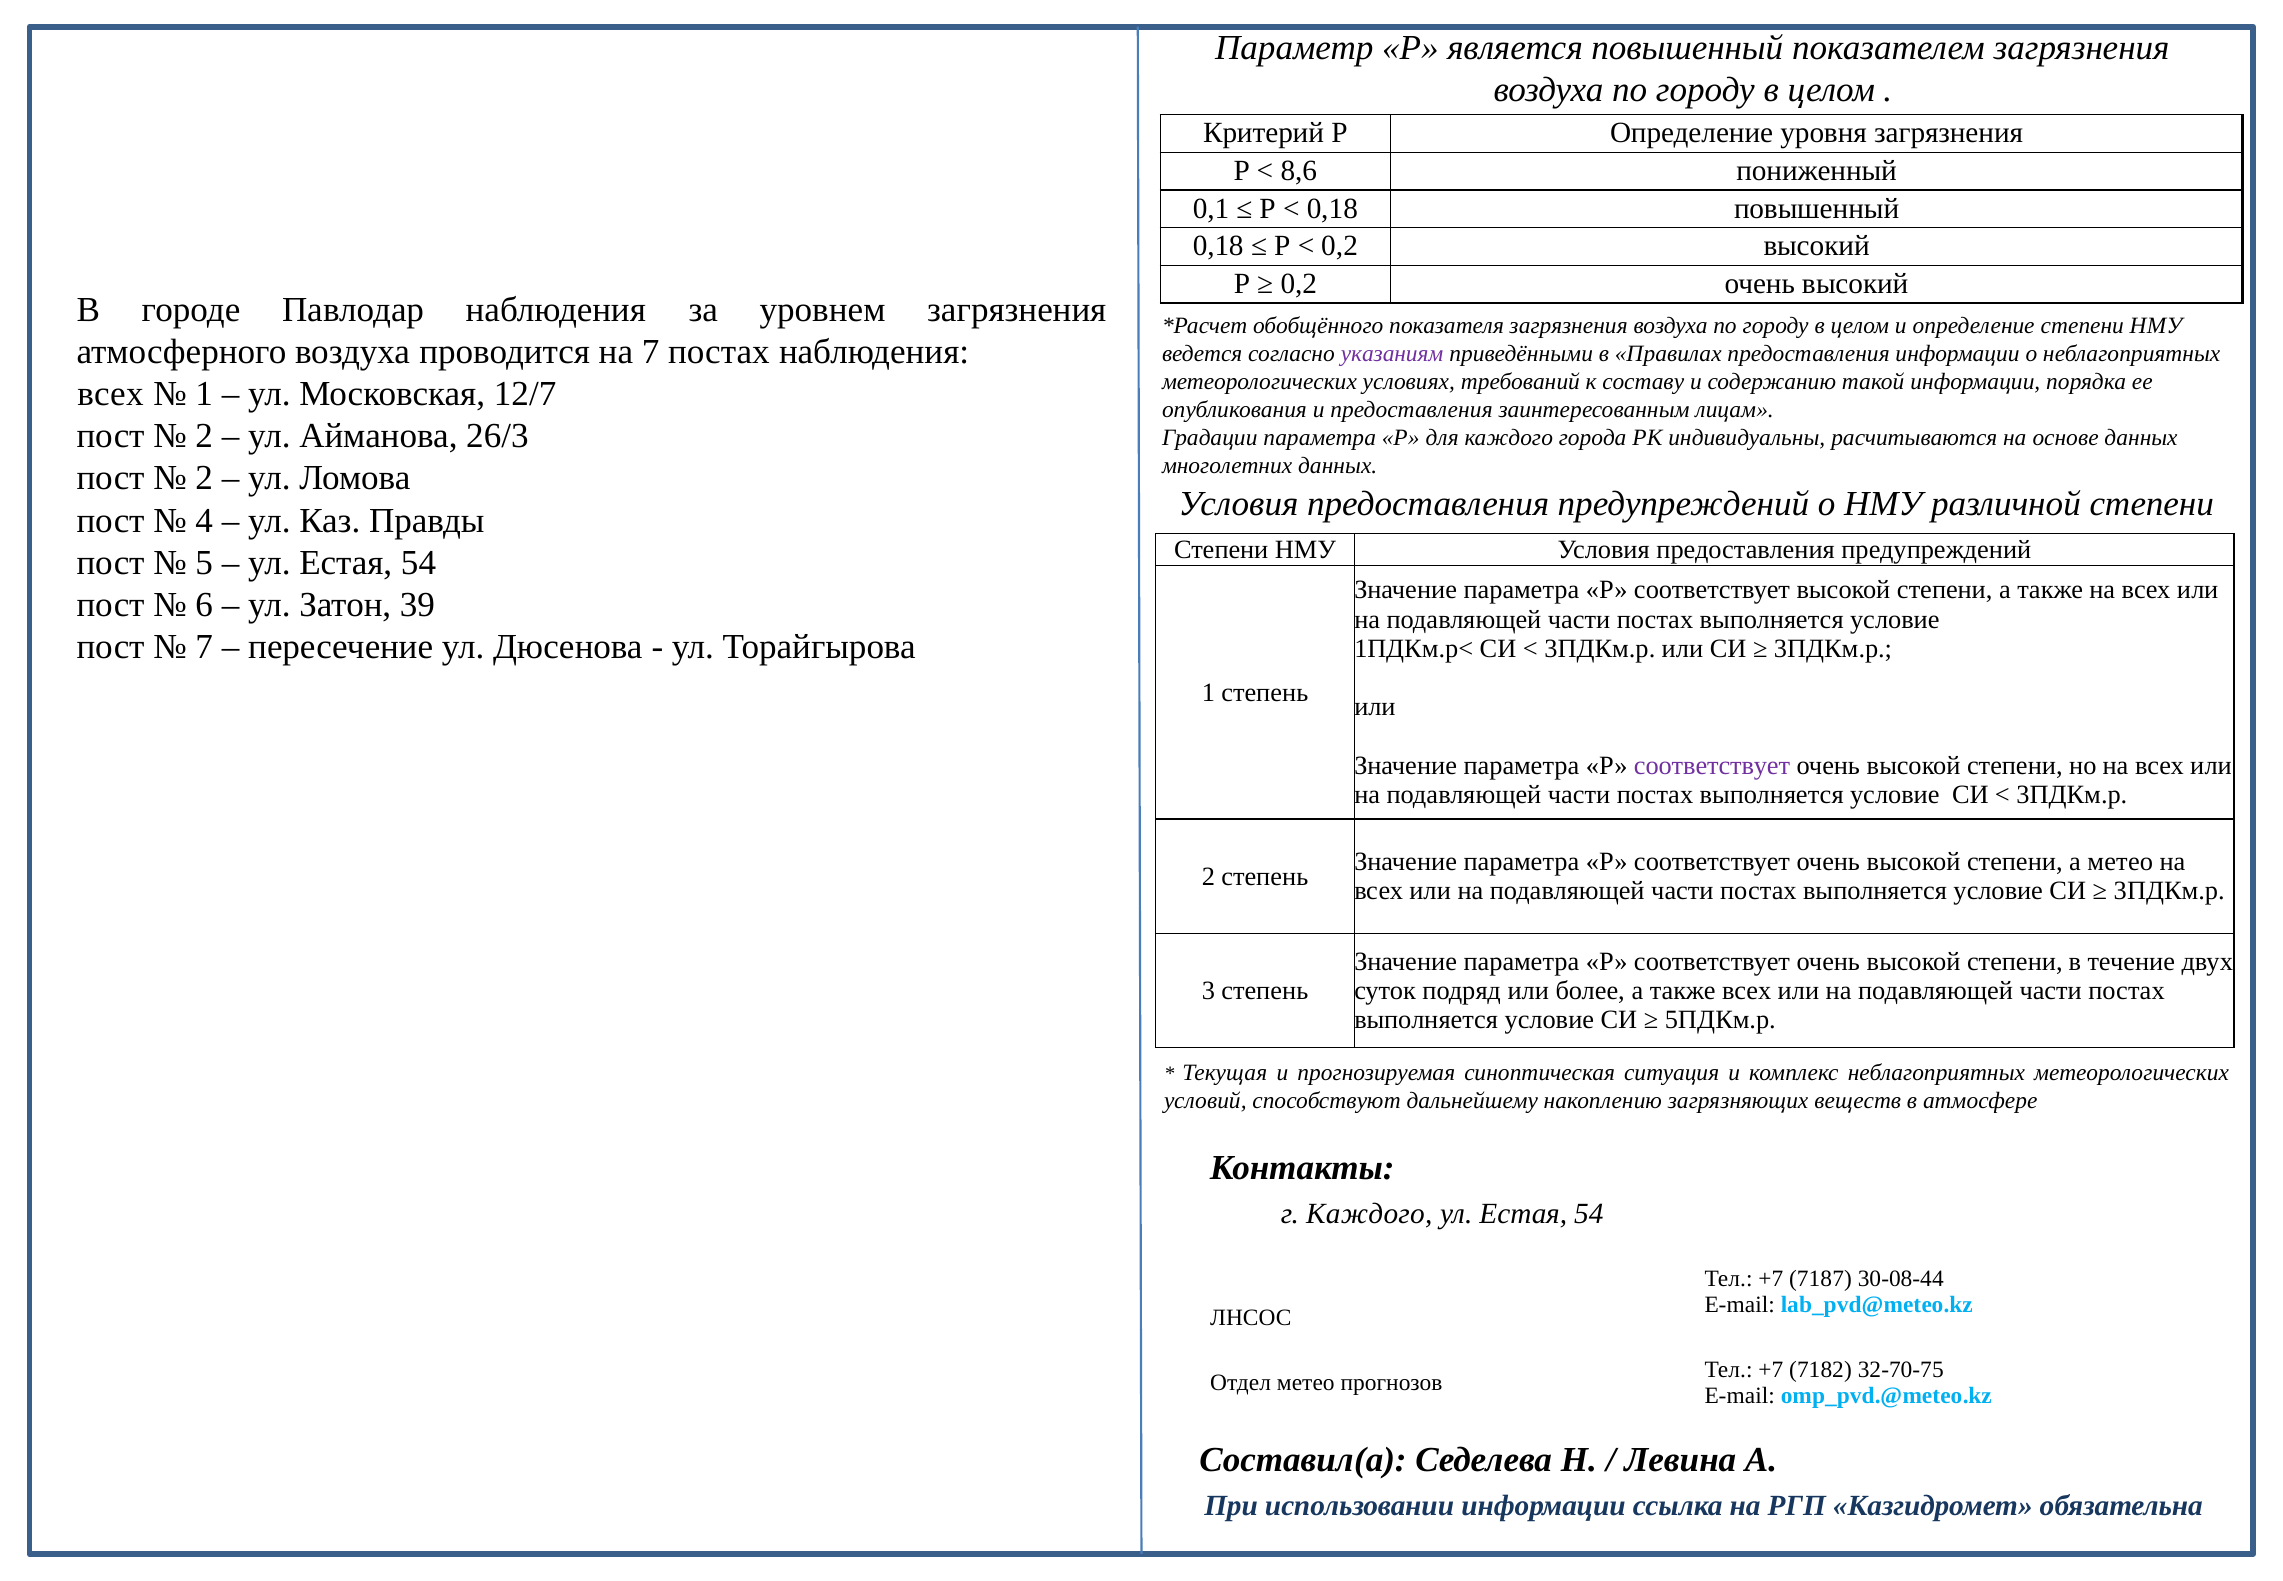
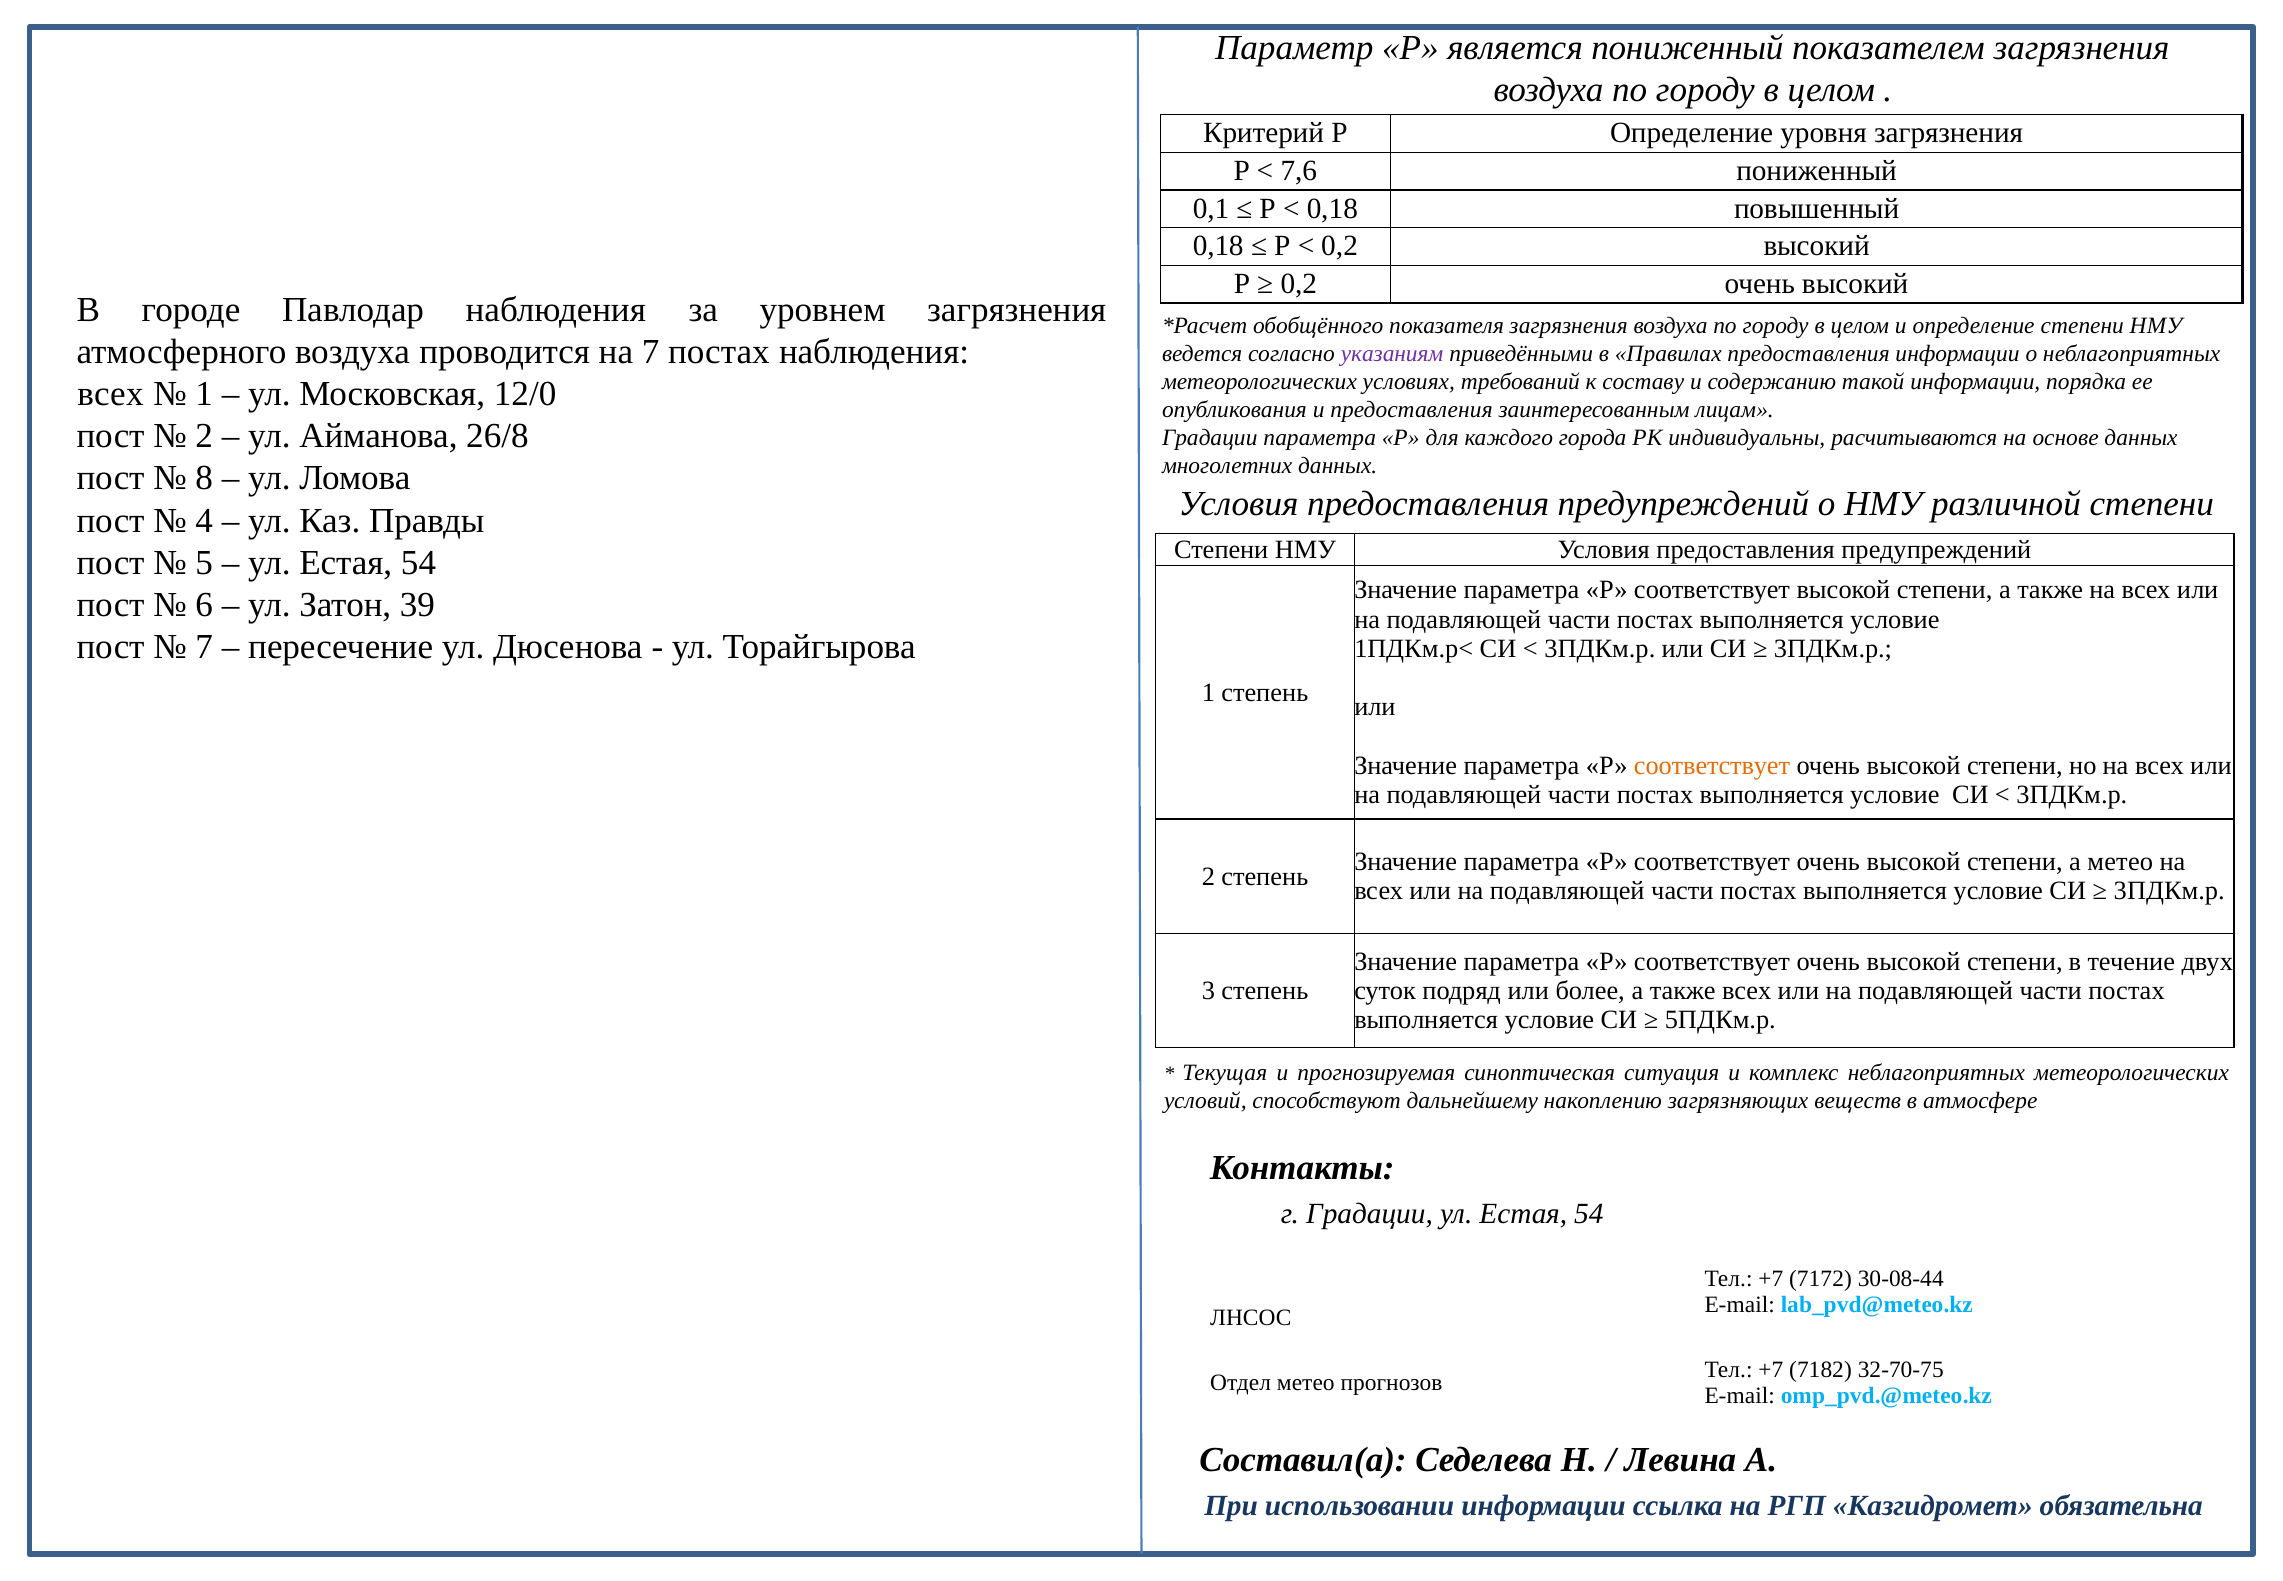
является повышенный: повышенный -> пониженный
8,6: 8,6 -> 7,6
12/7: 12/7 -> 12/0
26/3: 26/3 -> 26/8
2 at (204, 478): 2 -> 8
соответствует at (1712, 765) colour: purple -> orange
г Каждого: Каждого -> Градации
7187: 7187 -> 7172
